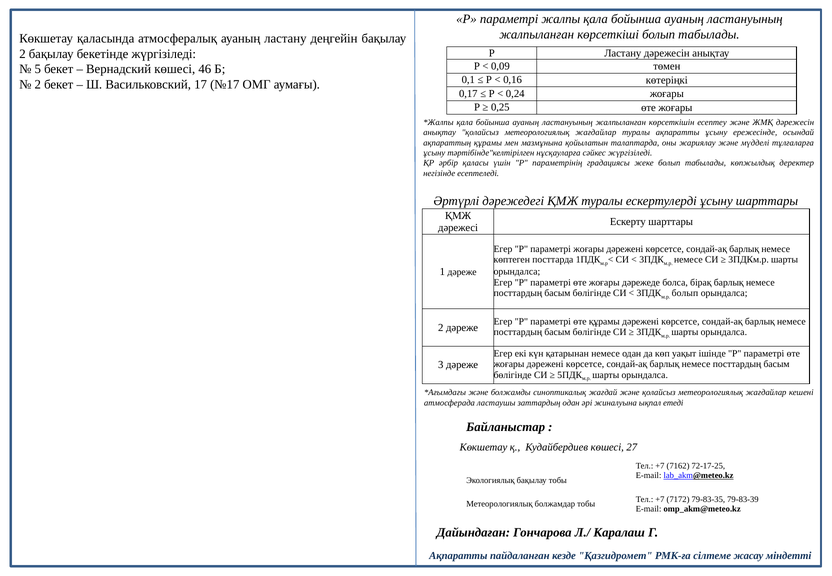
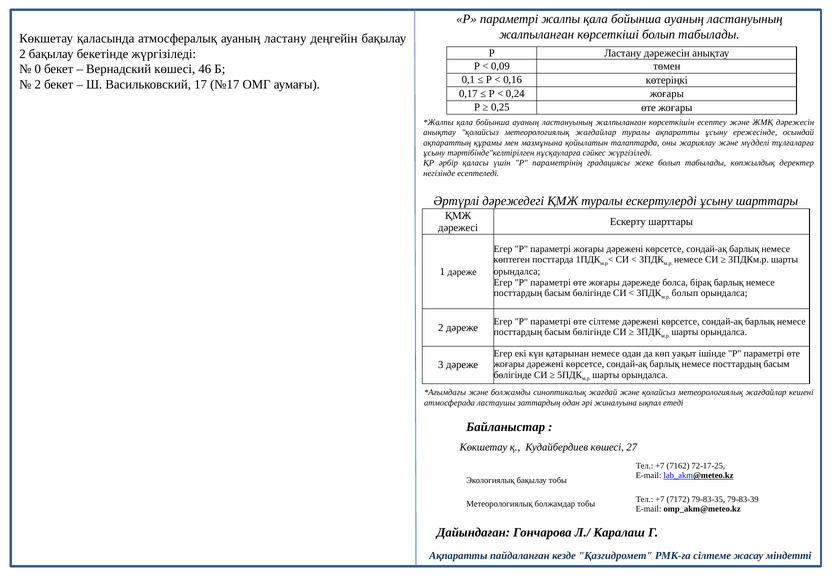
5: 5 -> 0
өте құрамы: құрамы -> сілтеме
